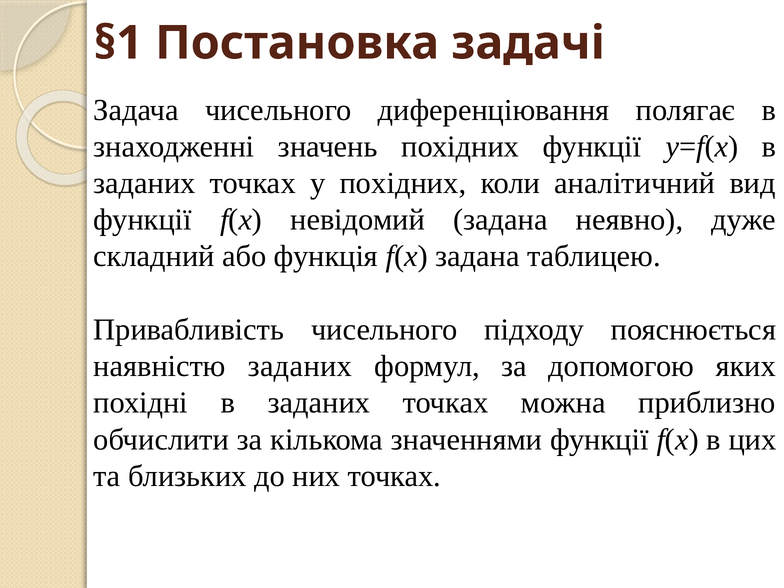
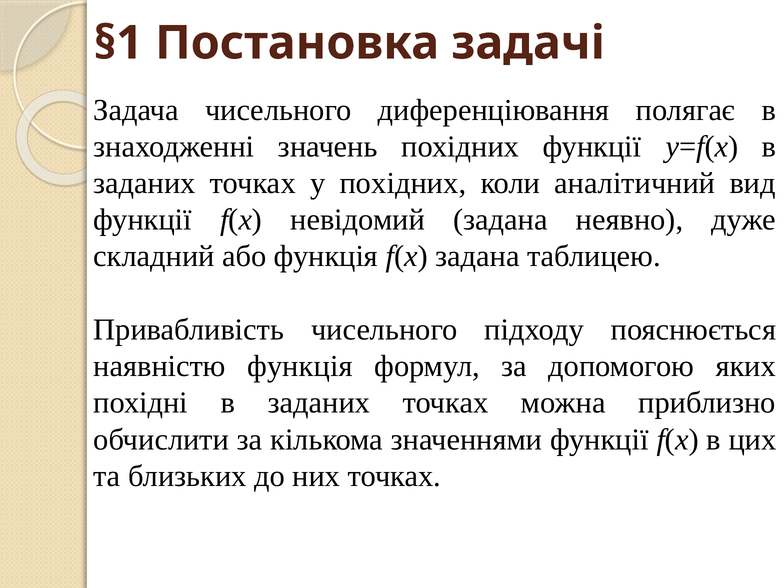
наявністю заданих: заданих -> функція
